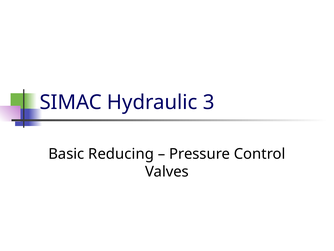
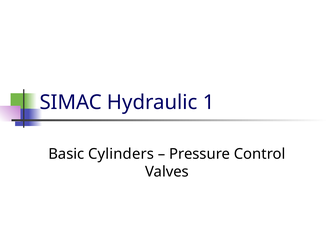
3: 3 -> 1
Reducing: Reducing -> Cylinders
